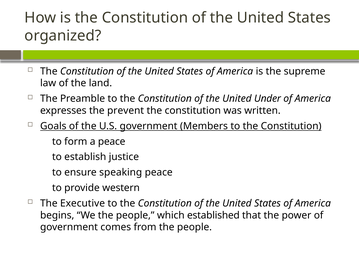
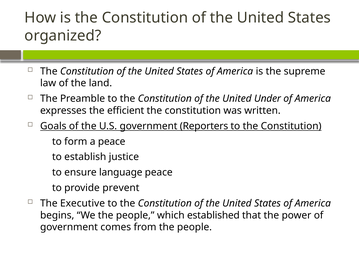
prevent: prevent -> efficient
Members: Members -> Reporters
speaking: speaking -> language
western: western -> prevent
